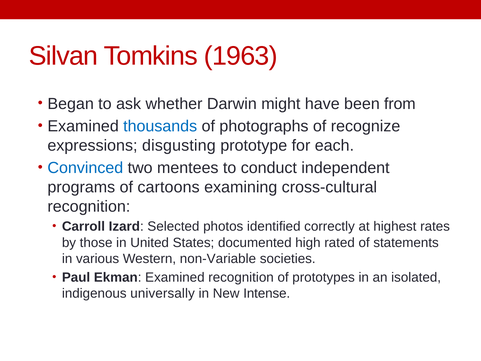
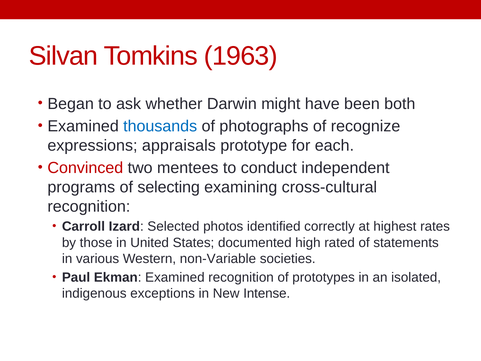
from: from -> both
disgusting: disgusting -> appraisals
Convinced colour: blue -> red
cartoons: cartoons -> selecting
universally: universally -> exceptions
